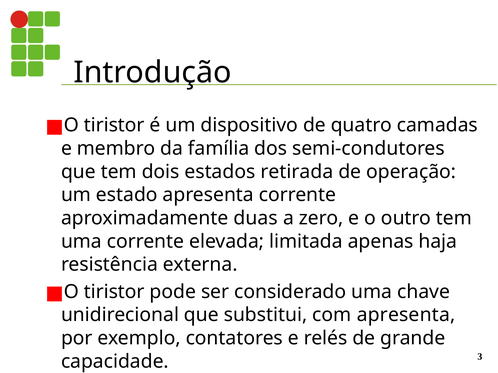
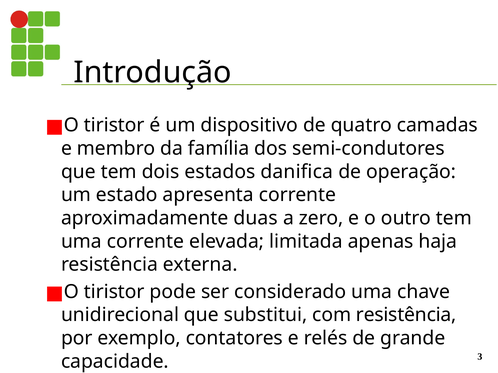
retirada: retirada -> danifica
com apresenta: apresenta -> resistência
